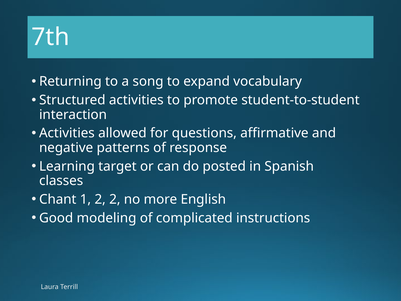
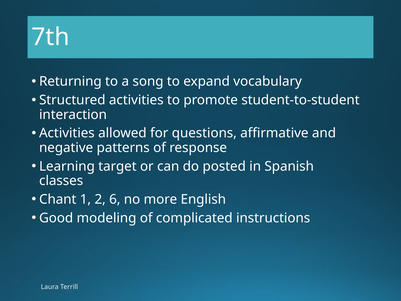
2 2: 2 -> 6
